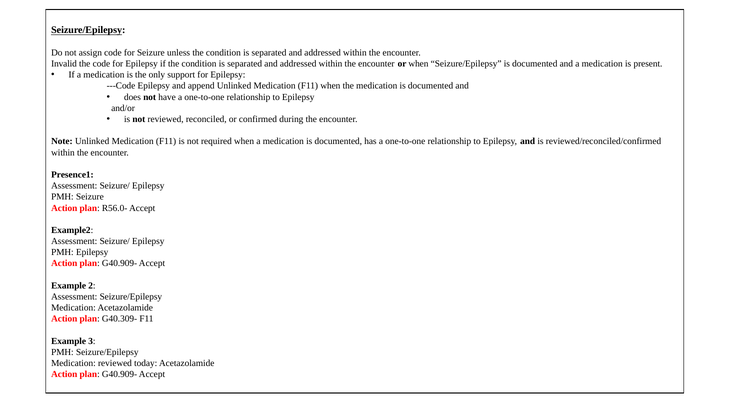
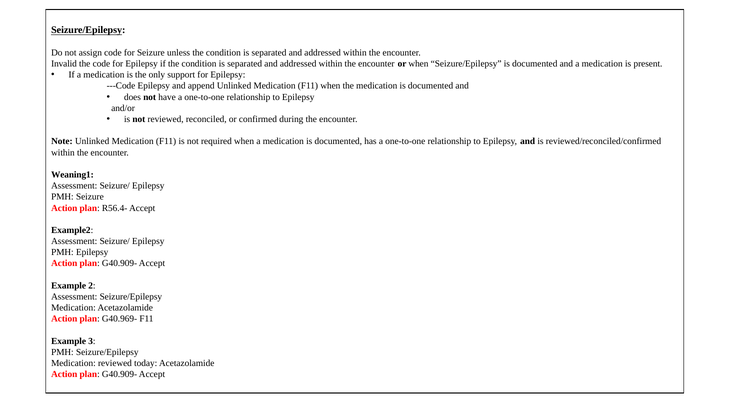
Presence1: Presence1 -> Weaning1
R56.0-: R56.0- -> R56.4-
G40.309-: G40.309- -> G40.969-
